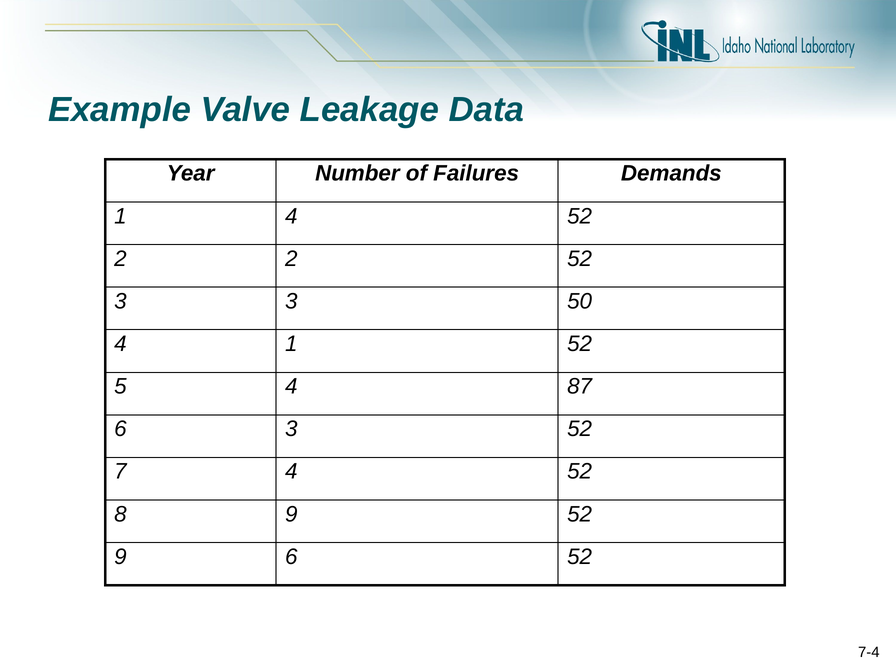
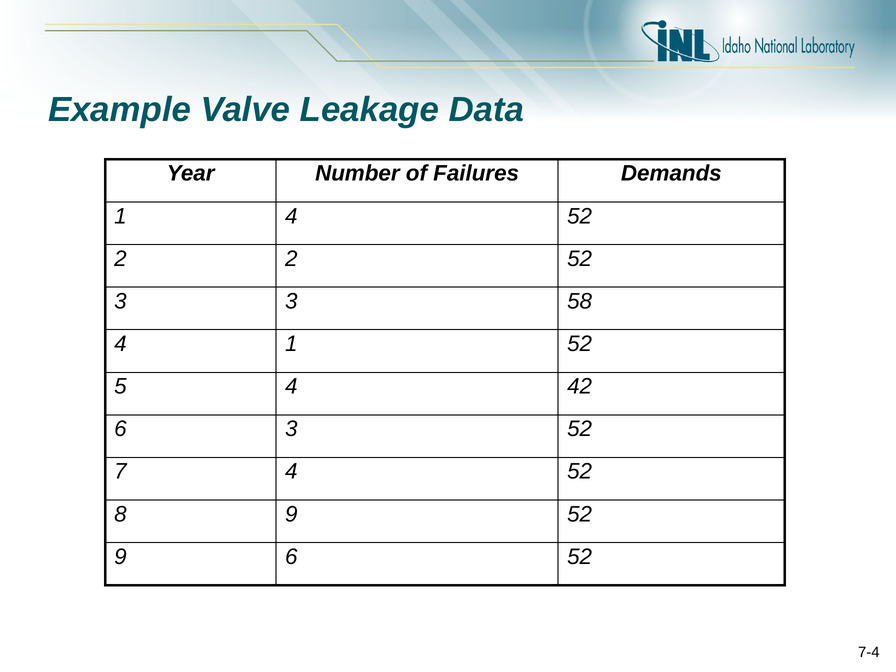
50: 50 -> 58
87: 87 -> 42
